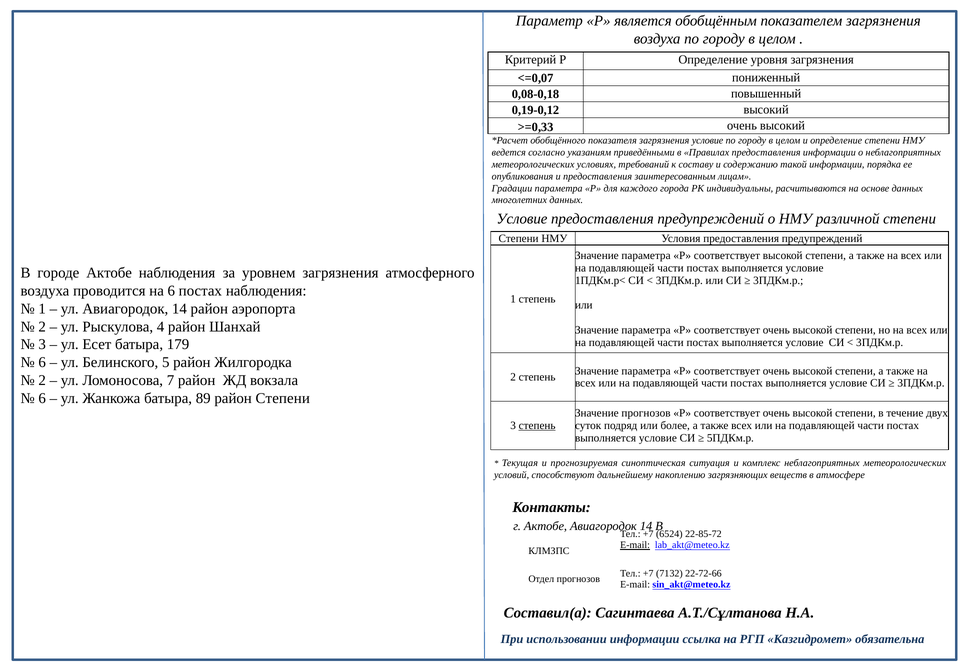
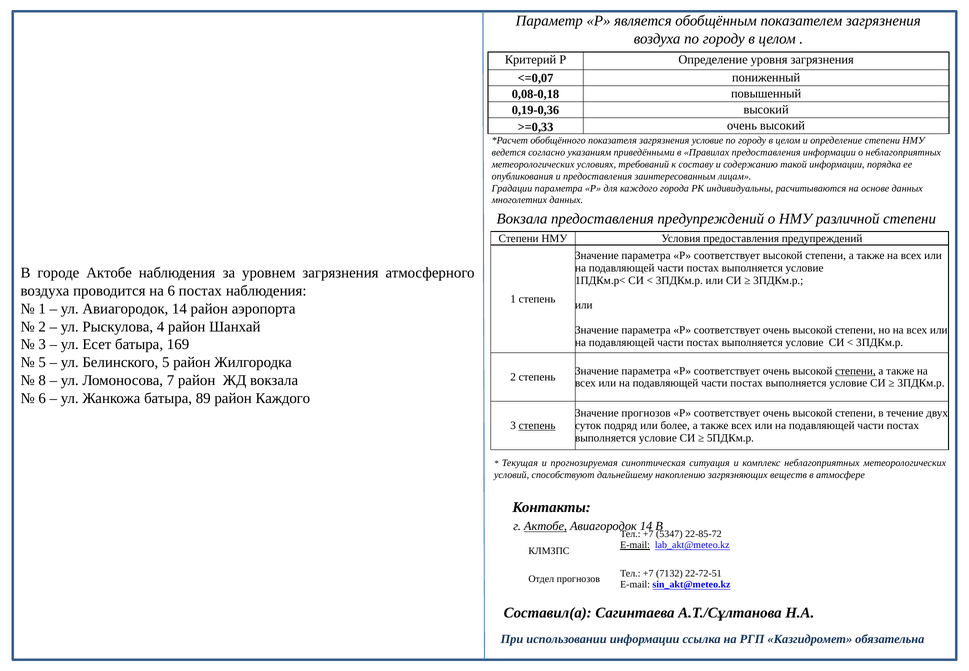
0,19-0,12: 0,19-0,12 -> 0,19-0,36
Условие at (522, 219): Условие -> Вокзала
179: 179 -> 169
6 at (42, 362): 6 -> 5
степени at (855, 371) underline: none -> present
2 at (42, 380): 2 -> 8
район Степени: Степени -> Каждого
Актобе at (546, 526) underline: none -> present
6524: 6524 -> 5347
22-72-66: 22-72-66 -> 22-72-51
